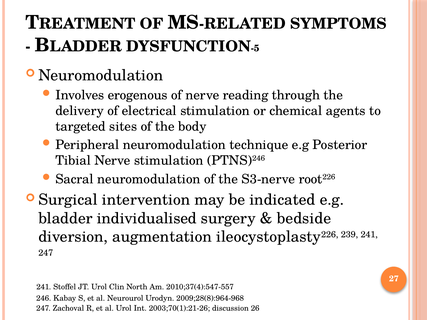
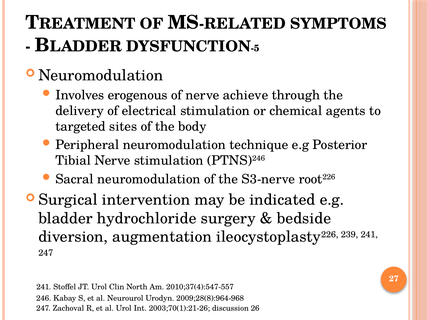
reading: reading -> achieve
individualised: individualised -> hydrochloride
